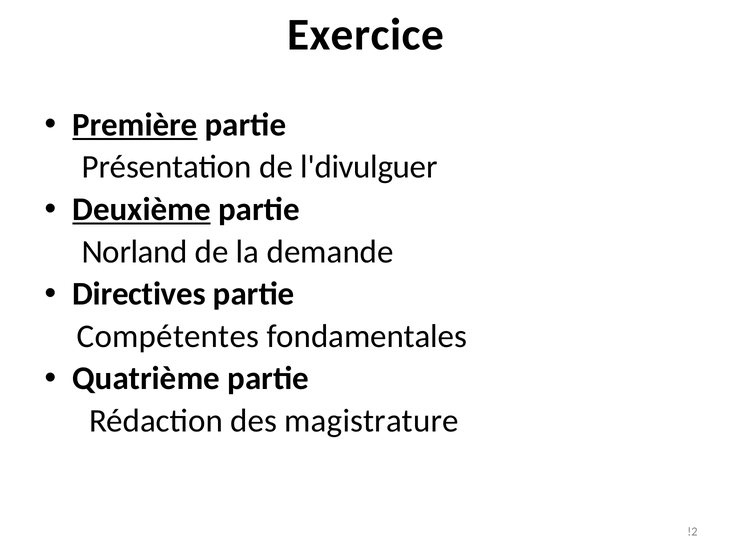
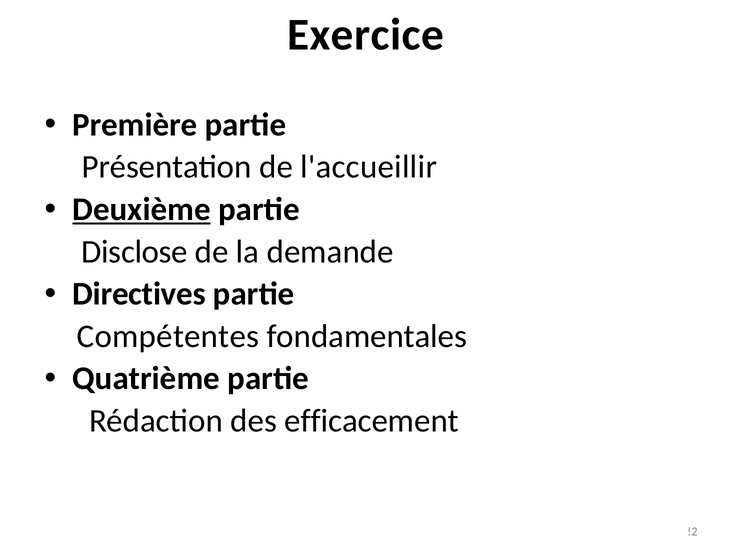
Première underline: present -> none
l'divulguer: l'divulguer -> l'accueillir
Norland: Norland -> Disclose
magistrature: magistrature -> efficacement
